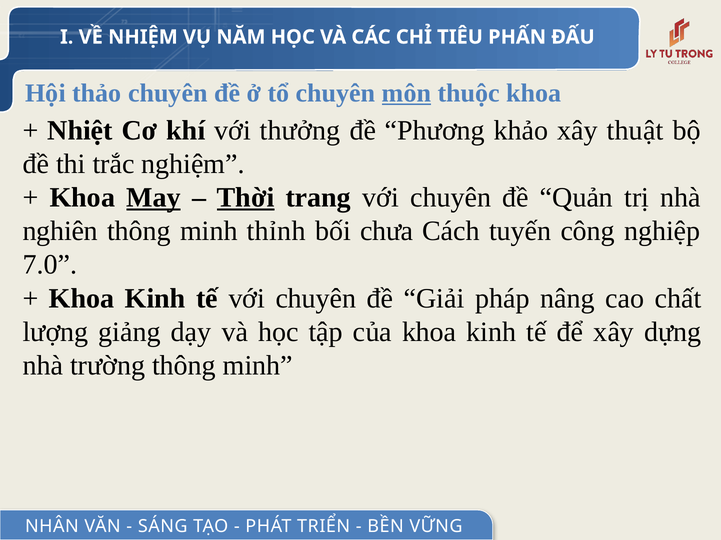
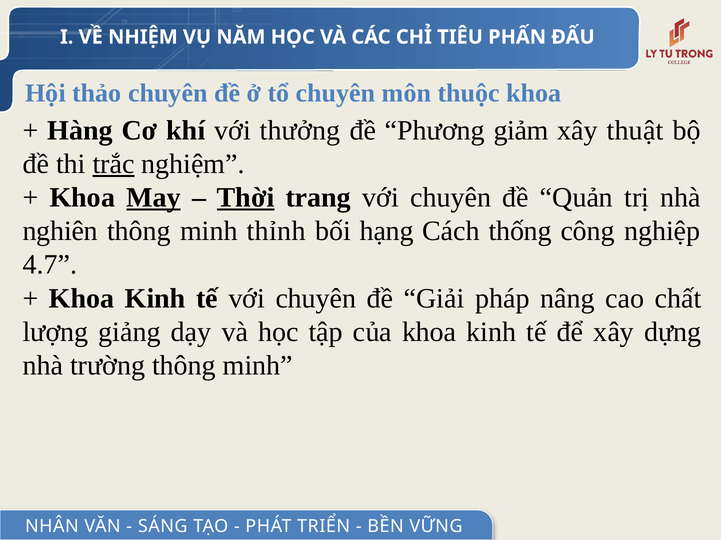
môn underline: present -> none
Nhiệt: Nhiệt -> Hàng
khảo: khảo -> giảm
trắc underline: none -> present
chưa: chưa -> hạng
tuyến: tuyến -> thống
7.0: 7.0 -> 4.7
